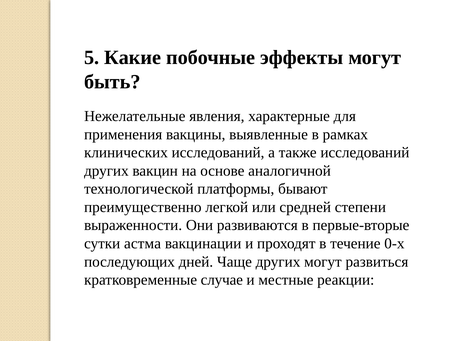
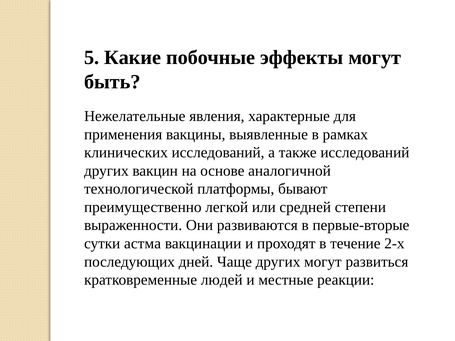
0-х: 0-х -> 2-х
случае: случае -> людей
